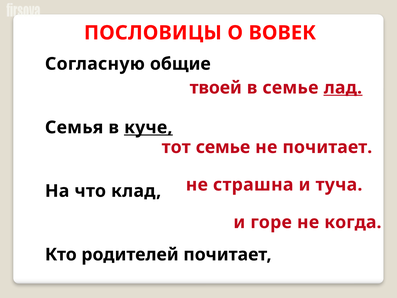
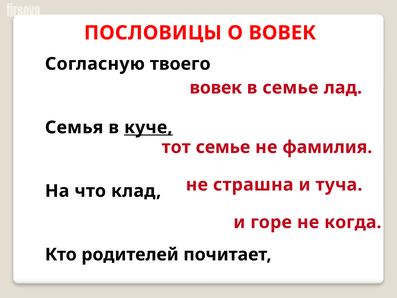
общие: общие -> твоего
твоей at (216, 88): твоей -> вовек
лад underline: present -> none
не почитает: почитает -> фамилия
